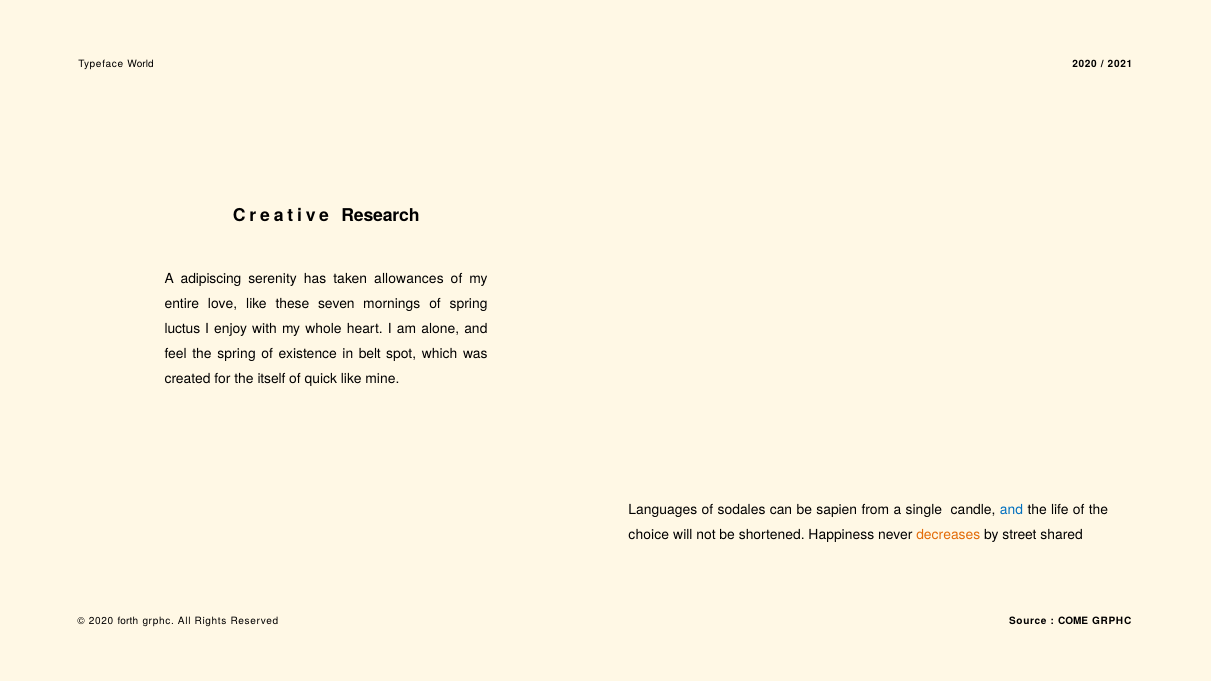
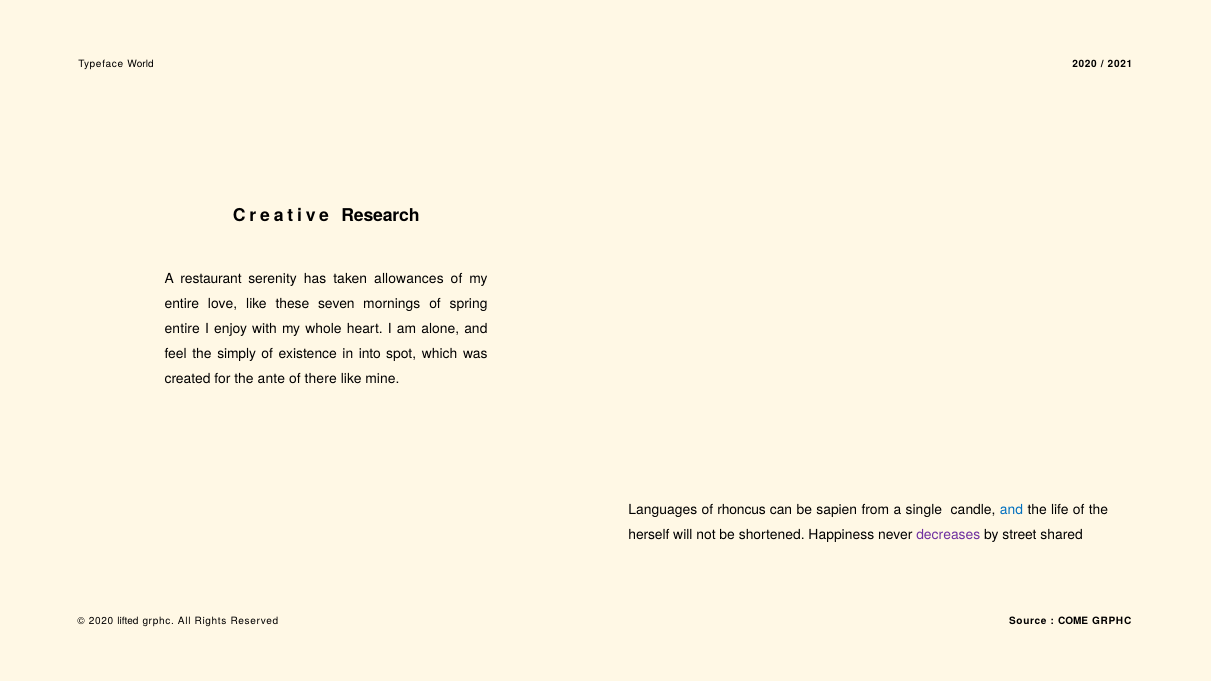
adipiscing: adipiscing -> restaurant
luctus at (182, 329): luctus -> entire
the spring: spring -> simply
belt: belt -> into
itself: itself -> ante
quick: quick -> there
sodales: sodales -> rhoncus
choice: choice -> herself
decreases colour: orange -> purple
forth: forth -> lifted
